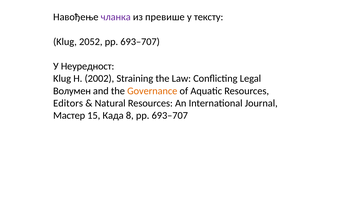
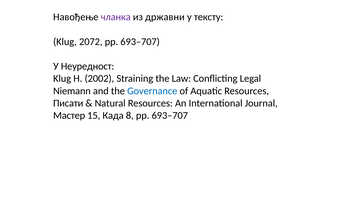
превише: превише -> државни
2052: 2052 -> 2072
Волумен: Волумен -> Niemann
Governance colour: orange -> blue
Editors: Editors -> Писати
